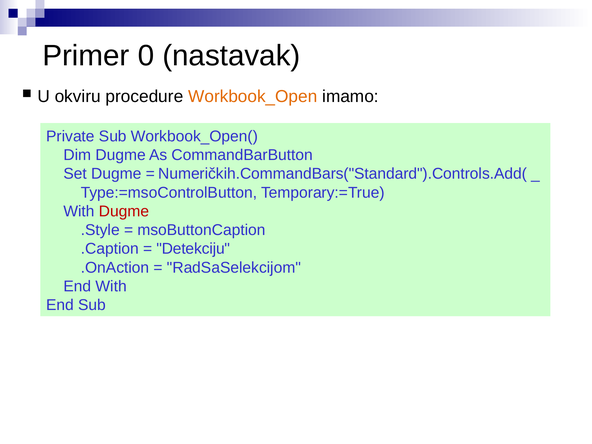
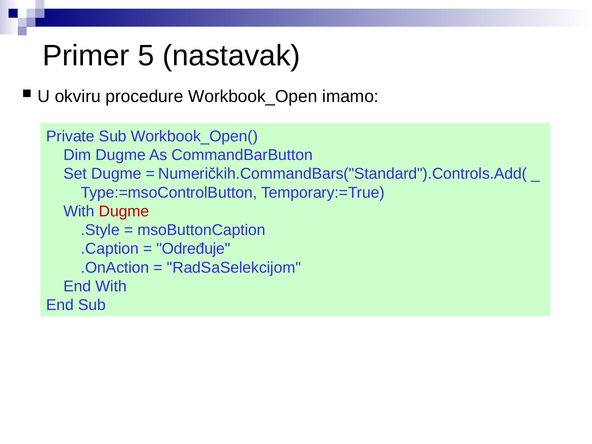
0: 0 -> 5
Workbook_Open colour: orange -> black
Detekciju: Detekciju -> Određuje
